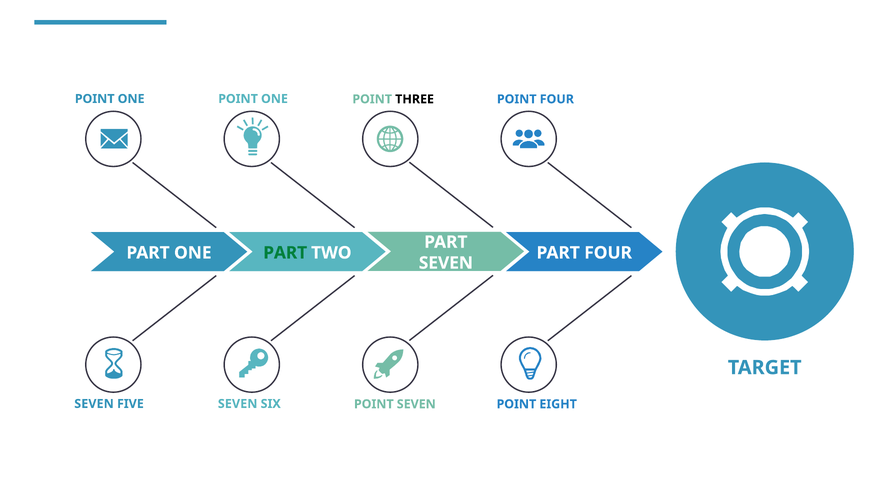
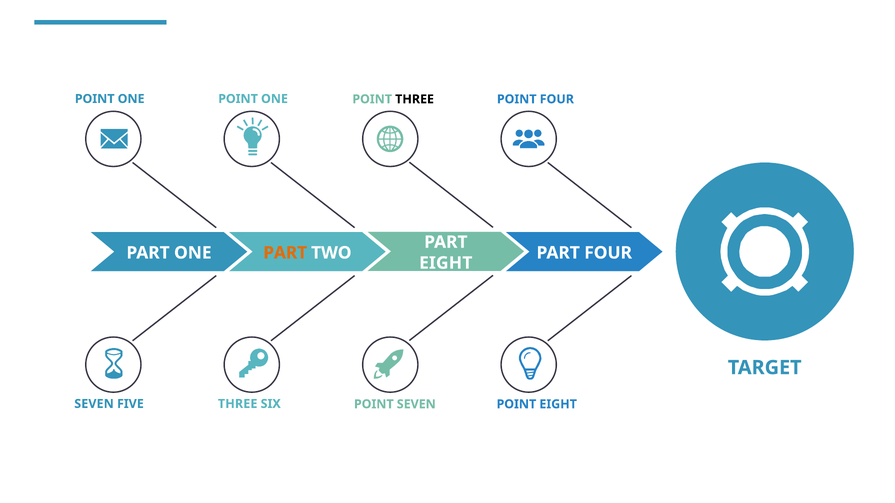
PART at (285, 253) colour: green -> orange
SEVEN at (446, 263): SEVEN -> EIGHT
FIVE SEVEN: SEVEN -> THREE
